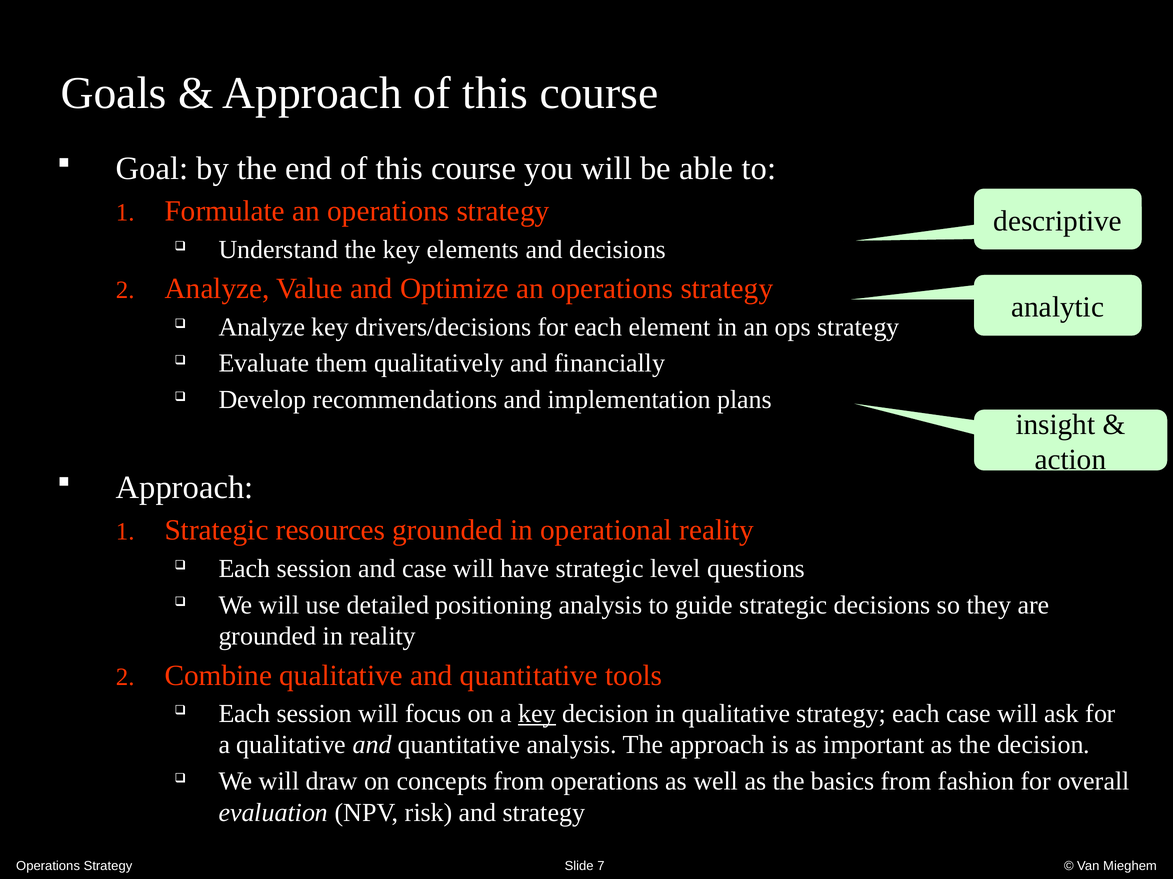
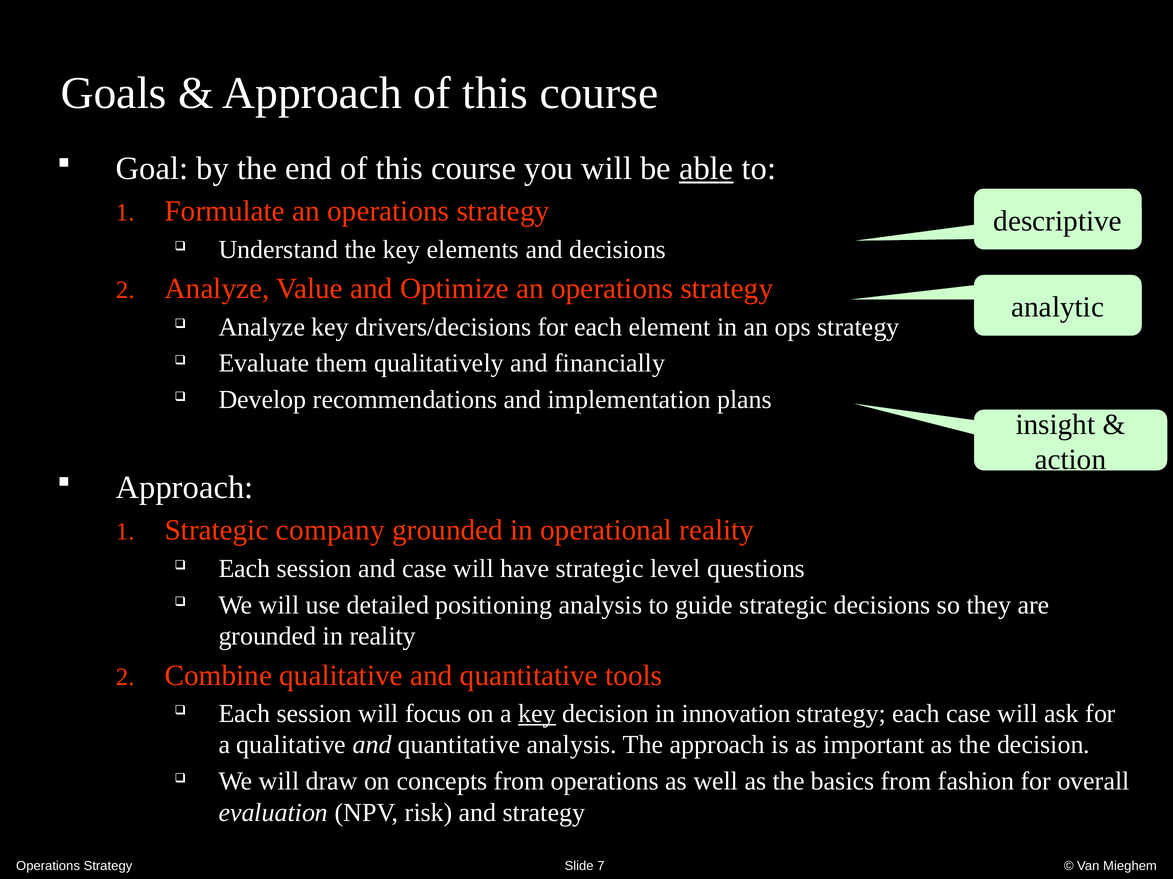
able underline: none -> present
resources: resources -> company
in qualitative: qualitative -> innovation
